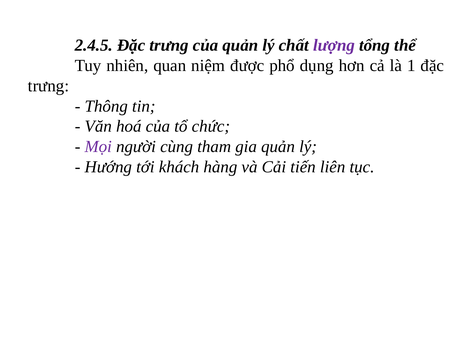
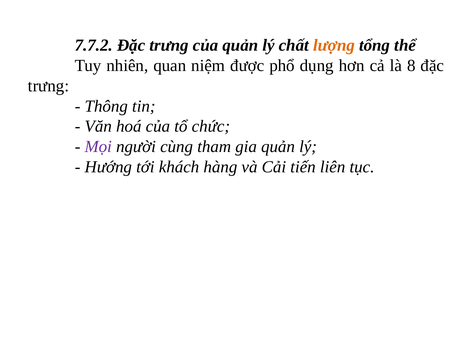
2.4.5: 2.4.5 -> 7.7.2
lượng colour: purple -> orange
1: 1 -> 8
